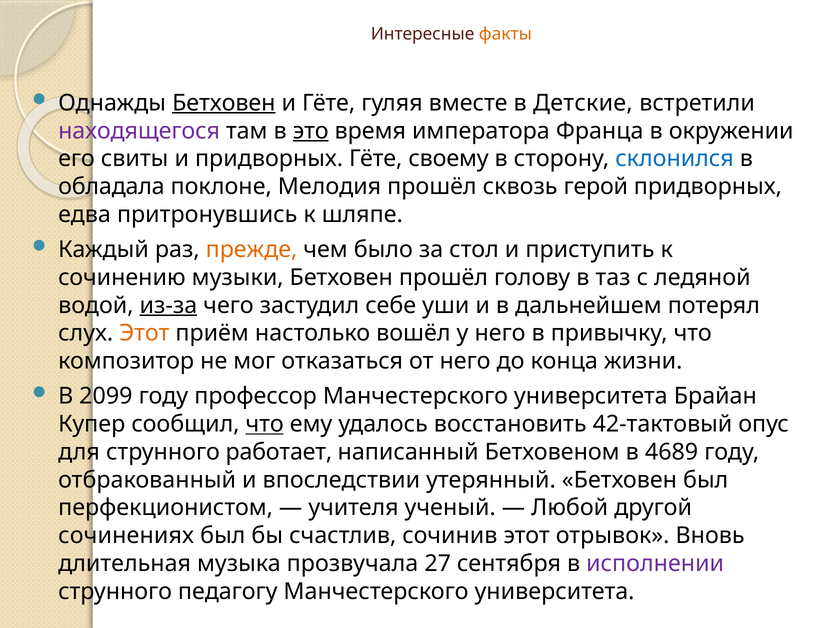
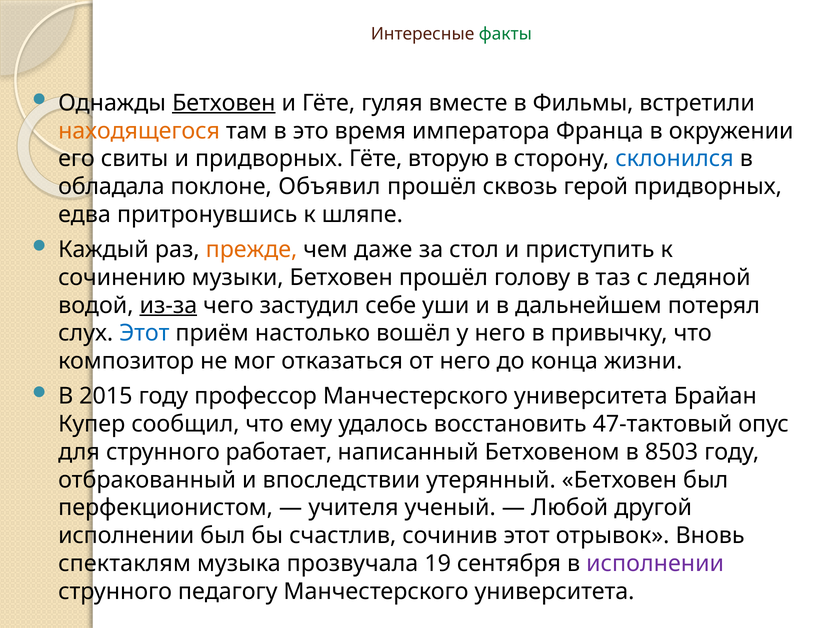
факты colour: orange -> green
Детские: Детские -> Фильмы
находящегося colour: purple -> orange
это underline: present -> none
своему: своему -> вторую
Мелодия: Мелодия -> Объявил
было: было -> даже
Этот at (144, 333) colour: orange -> blue
2099: 2099 -> 2015
что at (265, 424) underline: present -> none
42-тактовый: 42-тактовый -> 47-тактовый
4689: 4689 -> 8503
сочинениях at (126, 536): сочинениях -> исполнении
длительная: длительная -> спектаклям
27: 27 -> 19
